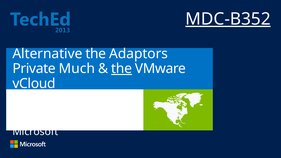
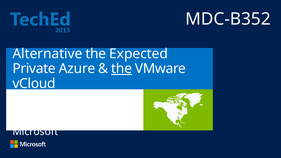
MDC-B352 underline: present -> none
Adaptors: Adaptors -> Expected
Much: Much -> Azure
